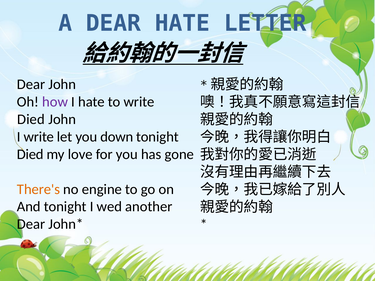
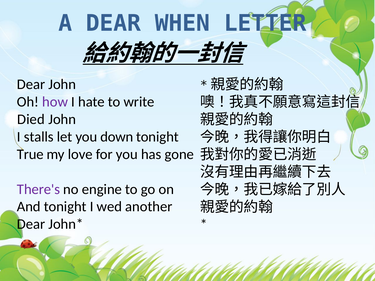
DEAR HATE: HATE -> WHEN
I write: write -> stalls
Died at (30, 154): Died -> True
There's colour: orange -> purple
